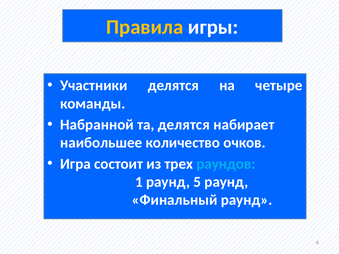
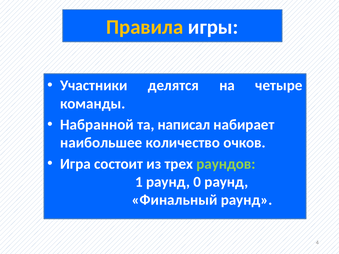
та делятся: делятся -> написал
раундов colour: light blue -> light green
5: 5 -> 0
